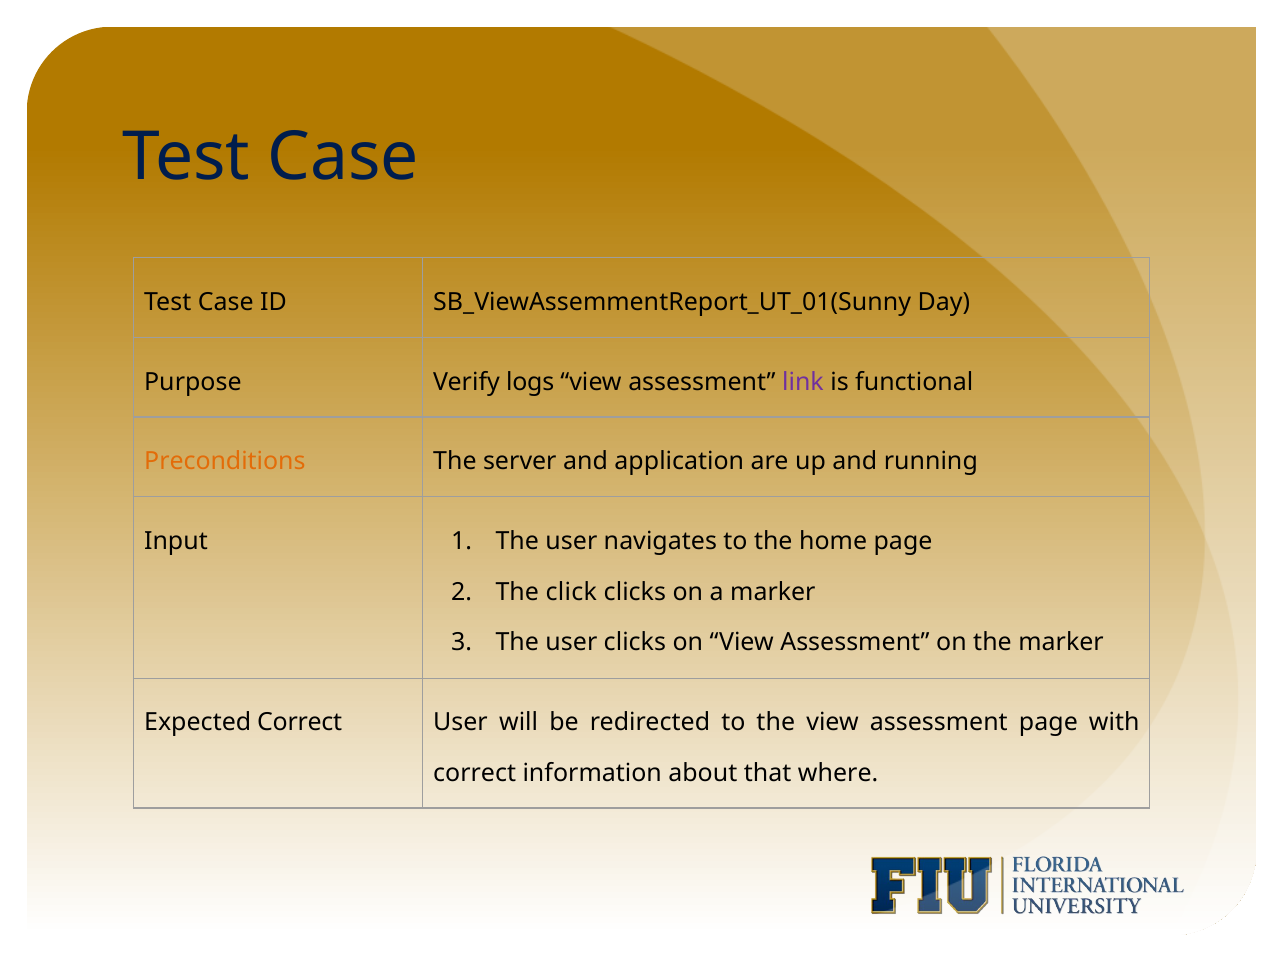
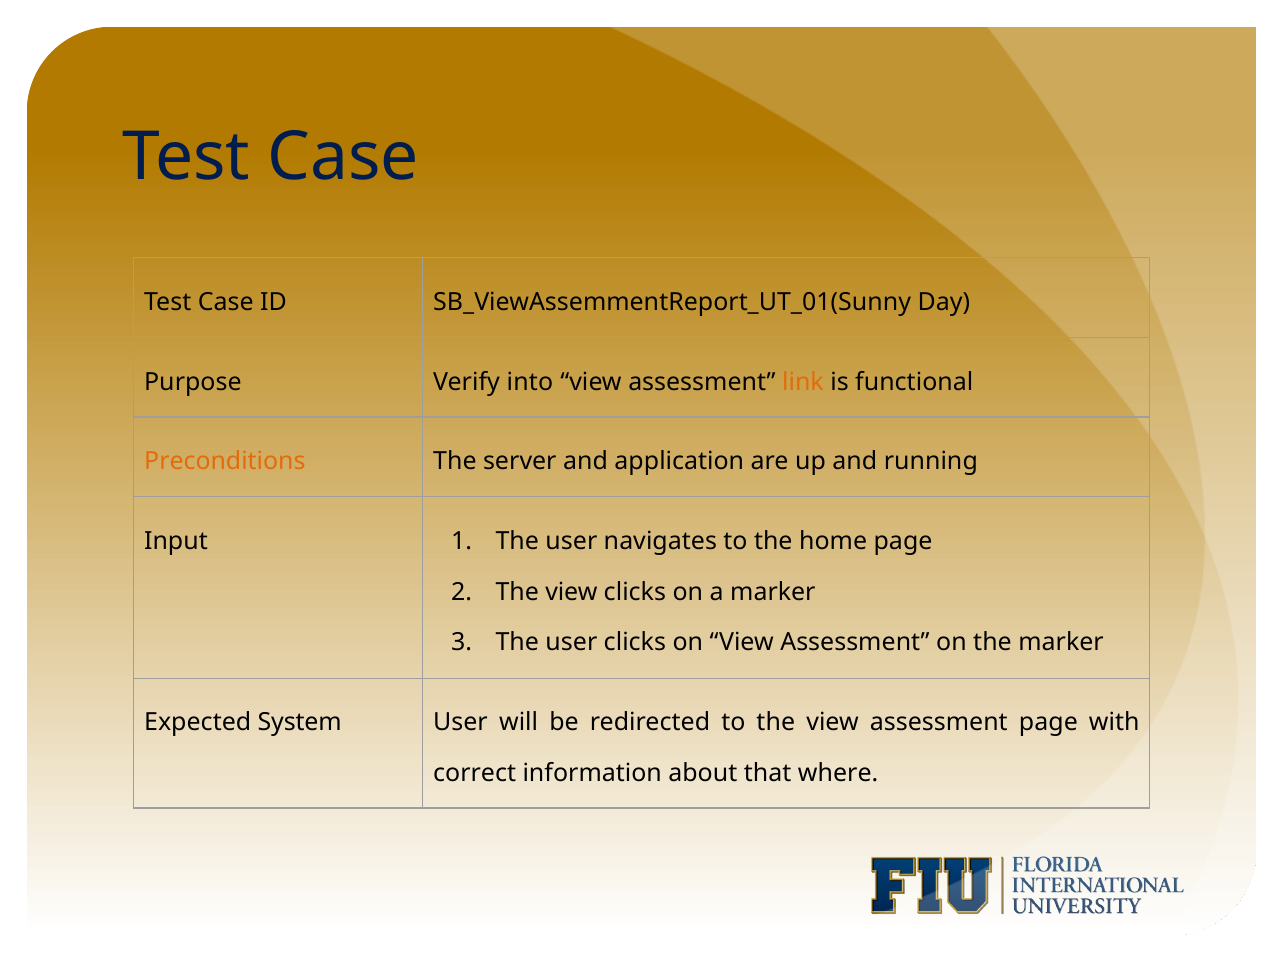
logs: logs -> into
link colour: purple -> orange
click at (571, 592): click -> view
Expected Correct: Correct -> System
